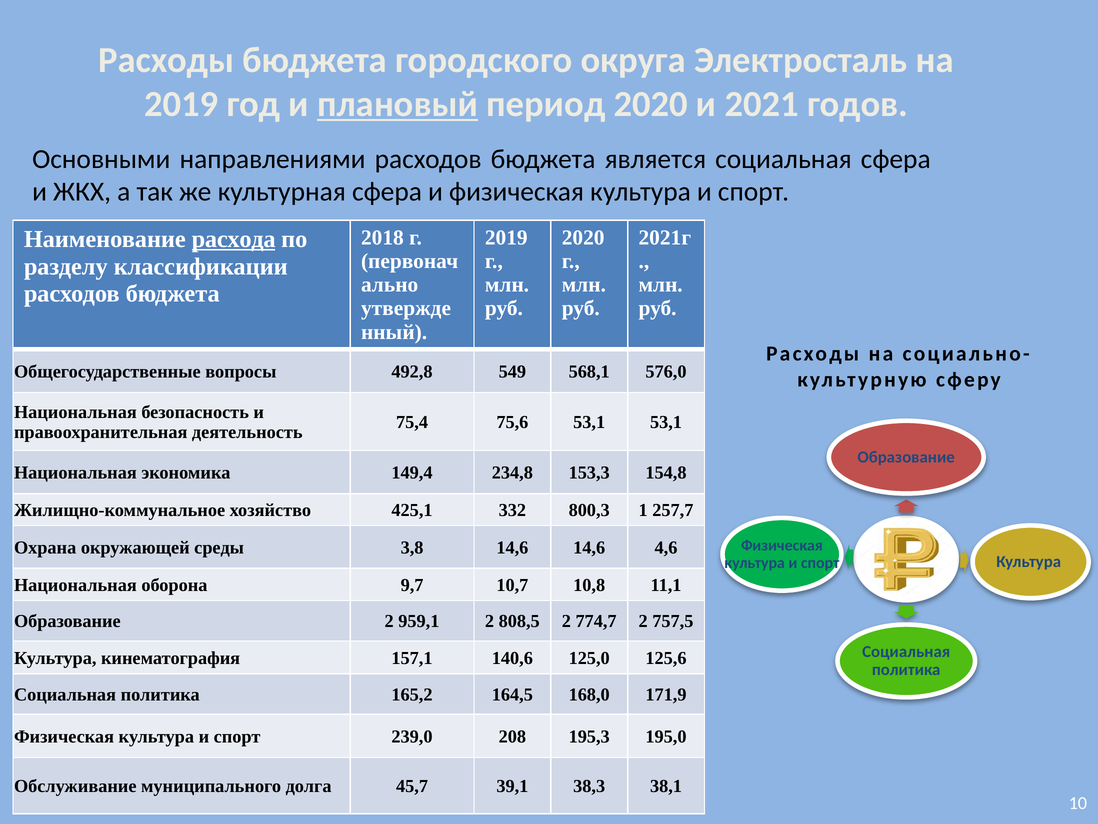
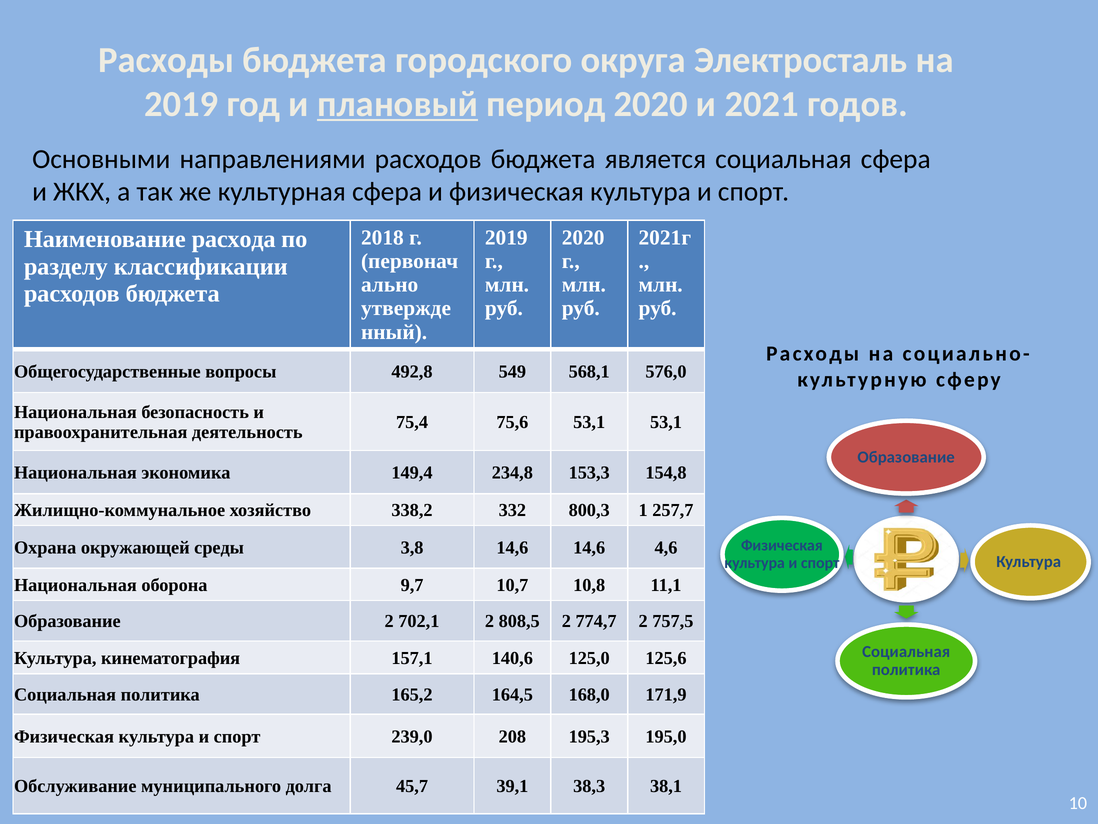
расхода underline: present -> none
425,1: 425,1 -> 338,2
959,1: 959,1 -> 702,1
